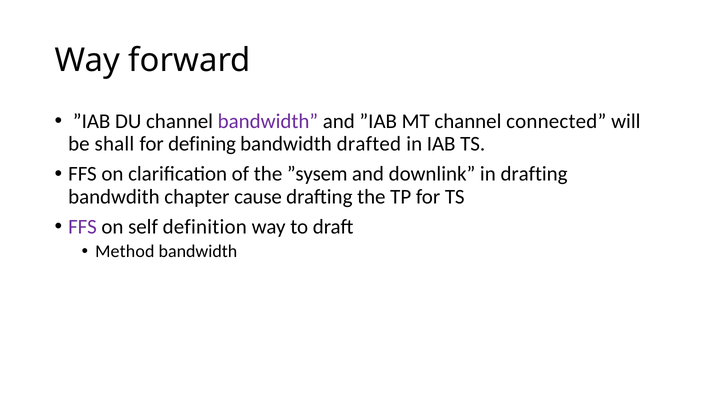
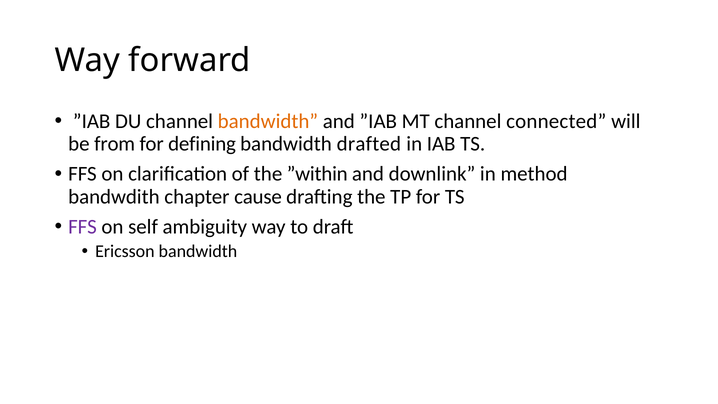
bandwidth at (268, 121) colour: purple -> orange
shall: shall -> from
”sysem: ”sysem -> ”within
in drafting: drafting -> method
definition: definition -> ambiguity
Method: Method -> Ericsson
